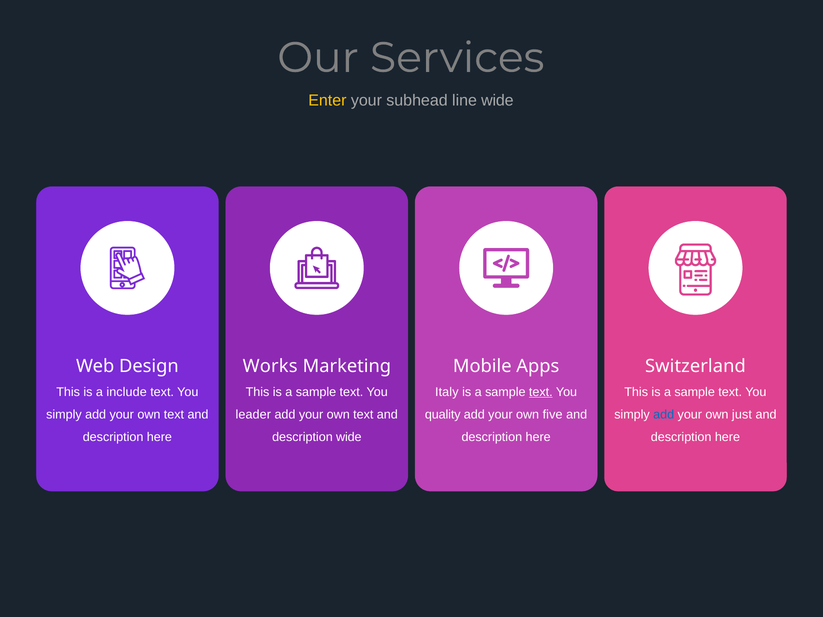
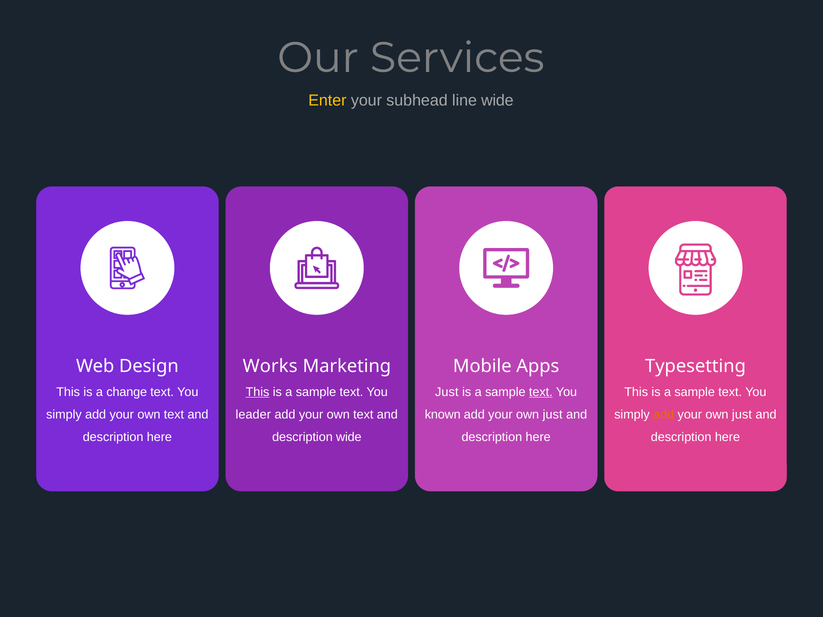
Switzerland: Switzerland -> Typesetting
include: include -> change
This at (258, 392) underline: none -> present
Italy at (447, 392): Italy -> Just
quality: quality -> known
five at (553, 415): five -> just
add at (664, 415) colour: blue -> orange
